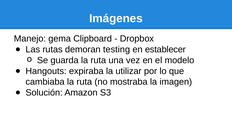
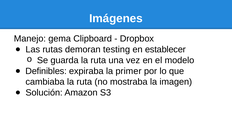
Hangouts: Hangouts -> Definibles
utilizar: utilizar -> primer
